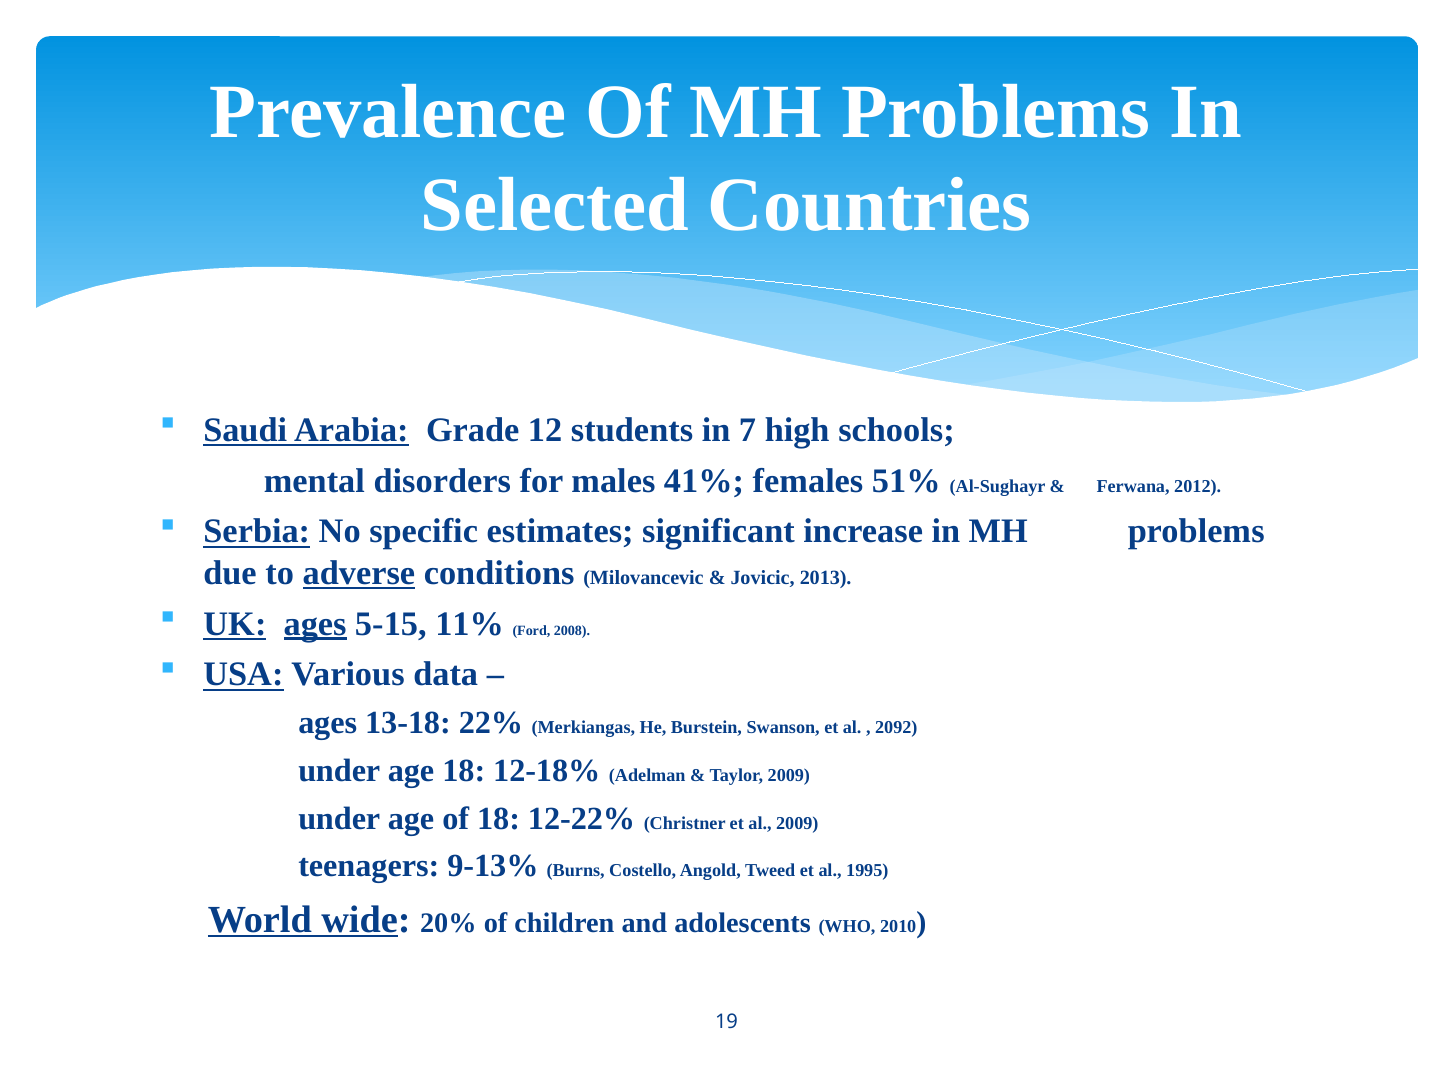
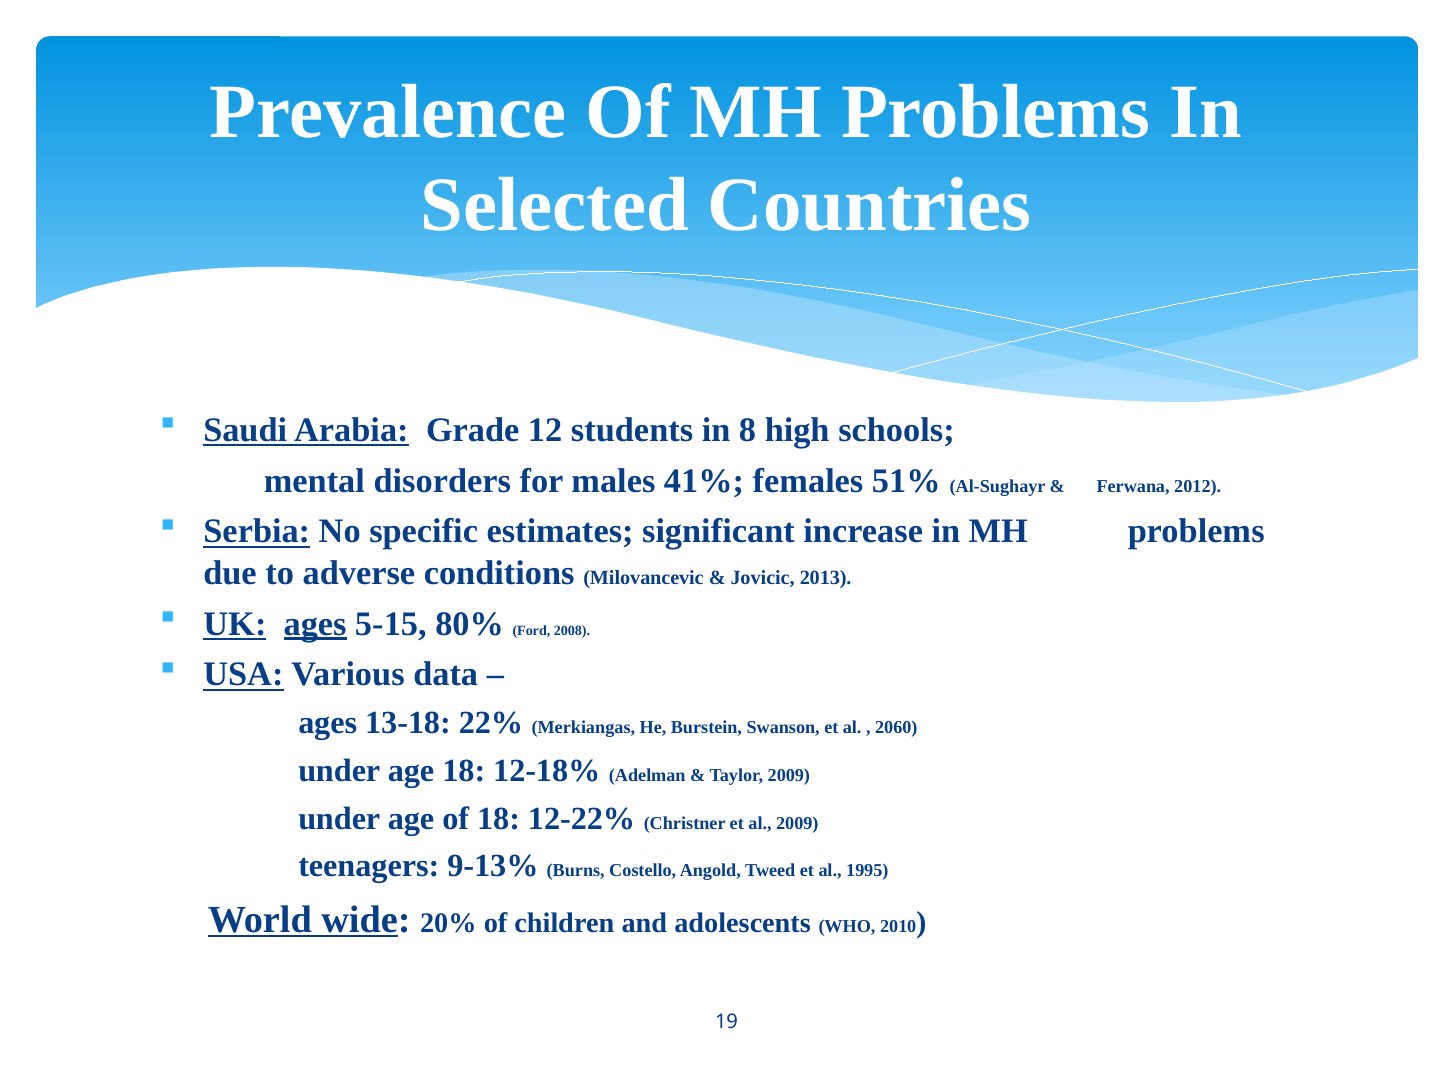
7: 7 -> 8
adverse underline: present -> none
11%: 11% -> 80%
2092: 2092 -> 2060
